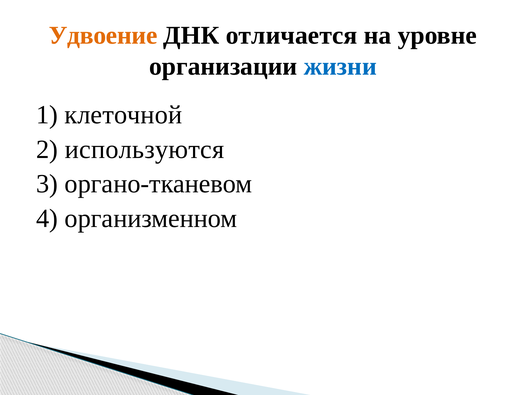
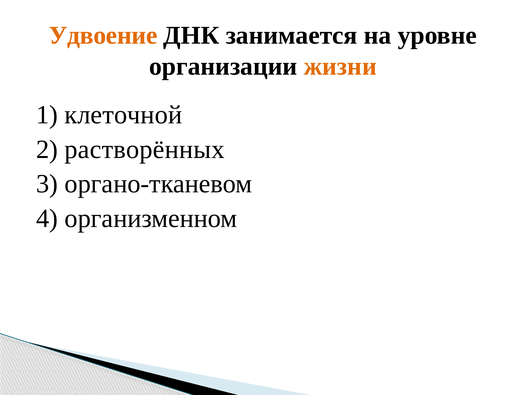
отличается: отличается -> занимается
жизни colour: blue -> orange
используются: используются -> растворённых
